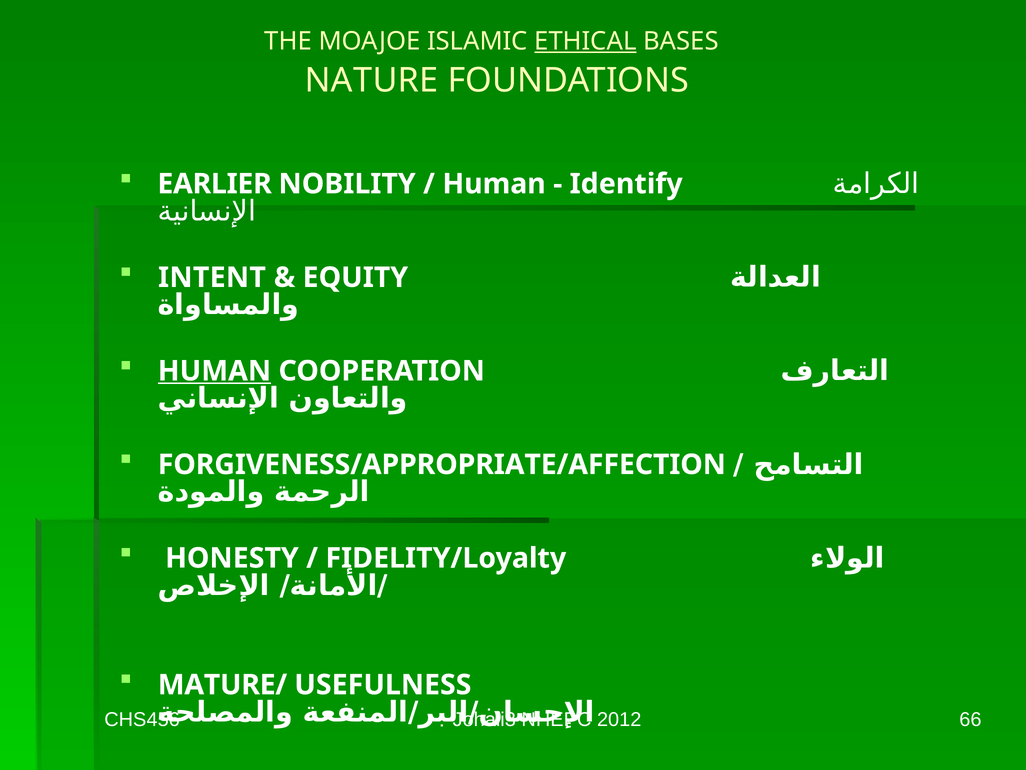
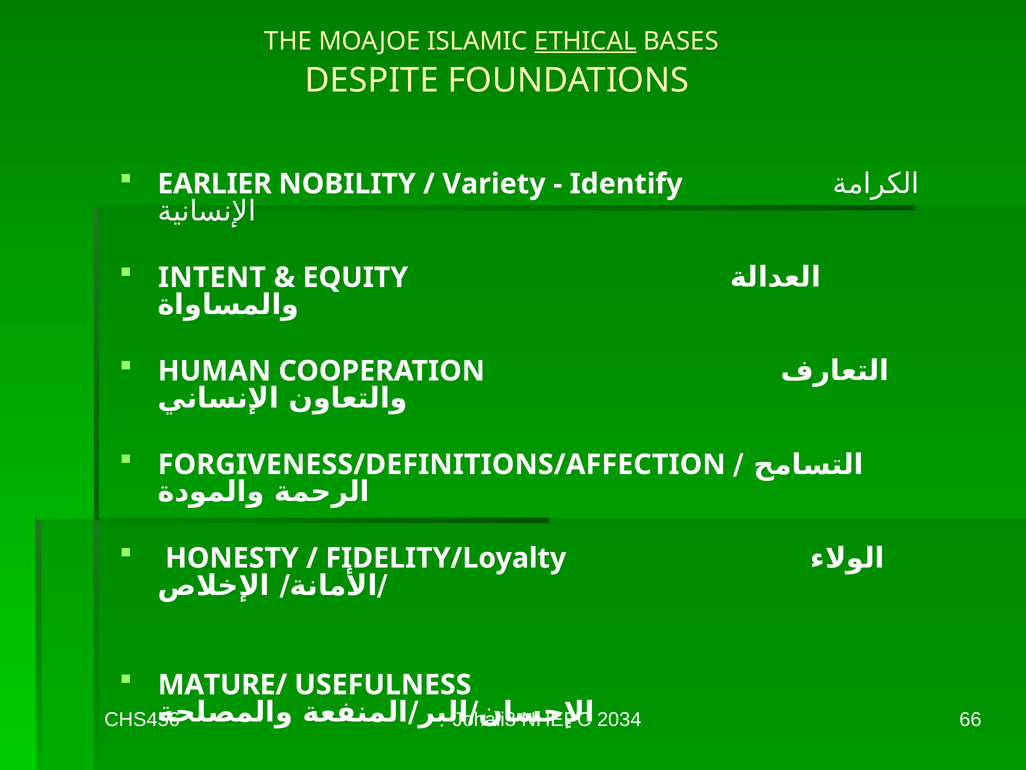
NATURE: NATURE -> DESPITE
Human at (494, 184): Human -> Variety
HUMAN at (214, 371) underline: present -> none
FORGIVENESS/APPROPRIATE/AFFECTION: FORGIVENESS/APPROPRIATE/AFFECTION -> FORGIVENESS/DEFINITIONS/AFFECTION
2012: 2012 -> 2034
